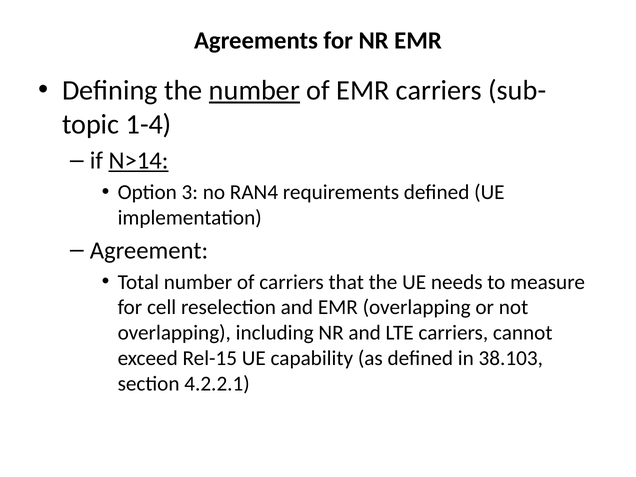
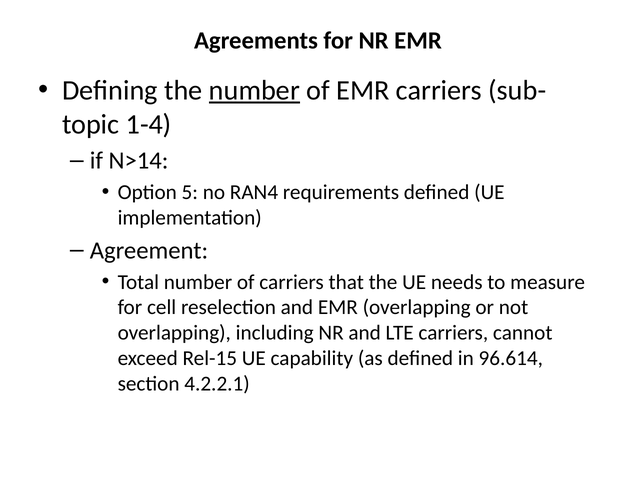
N>14 underline: present -> none
3: 3 -> 5
38.103: 38.103 -> 96.614
